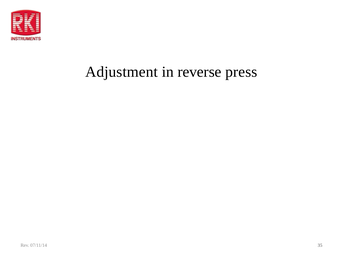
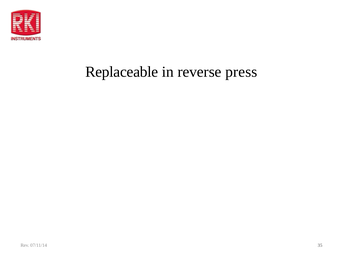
Adjustment: Adjustment -> Replaceable
